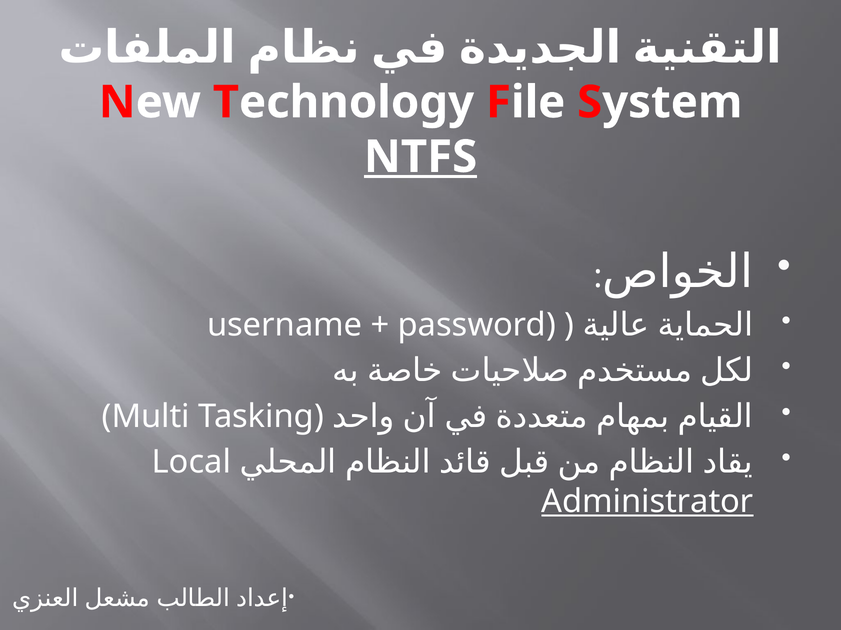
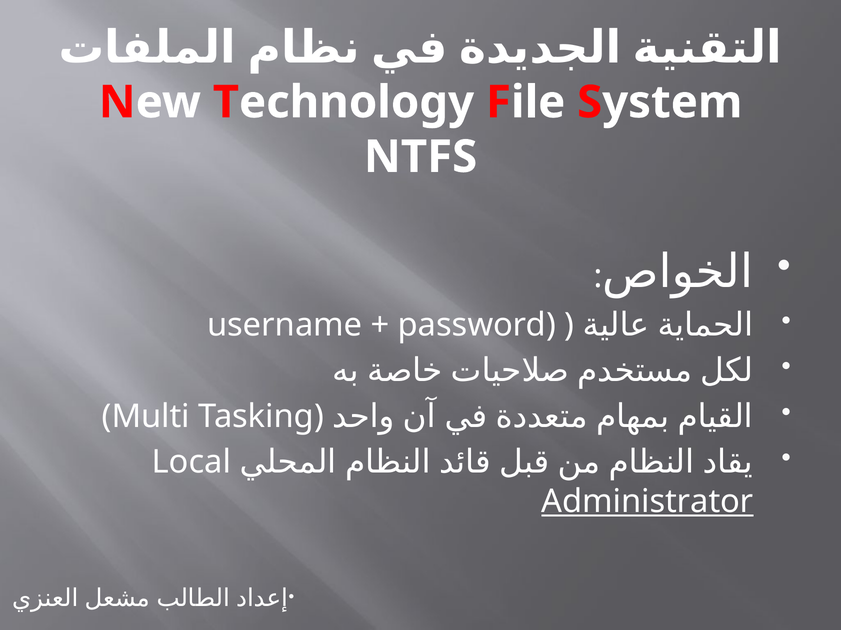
NTFS underline: present -> none
